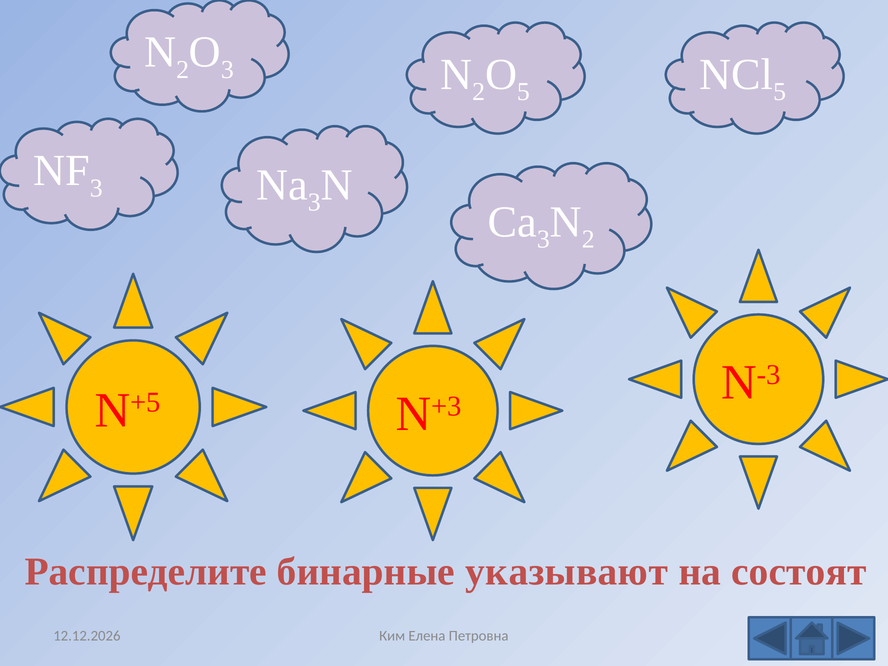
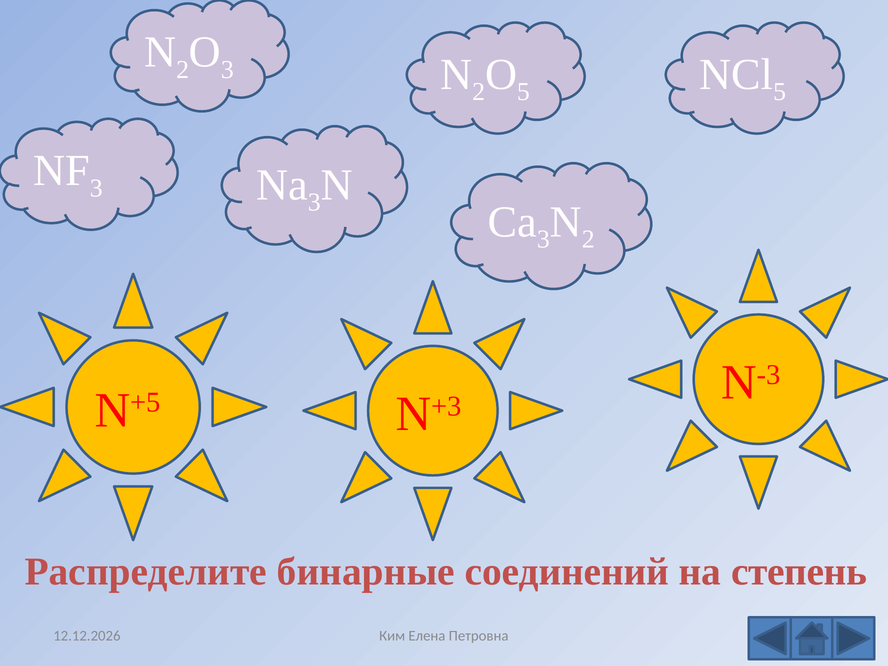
указывают: указывают -> соединений
состоят: состоят -> степень
